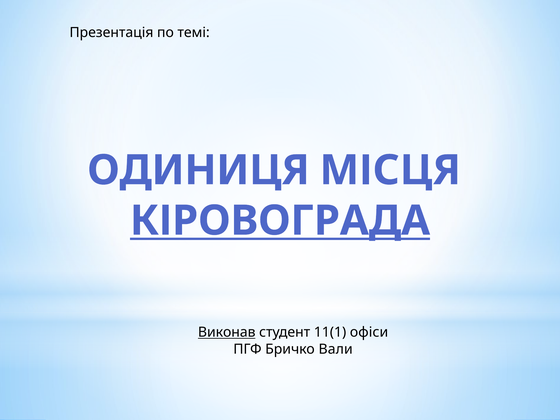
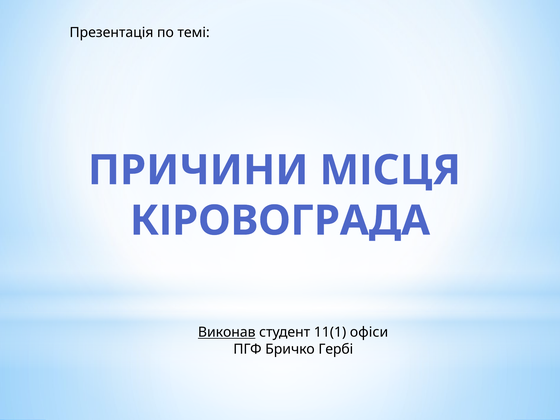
ОДИНИЦЯ: ОДИНИЦЯ -> ПРИЧИНИ
КІРОВОГРАДА underline: present -> none
Вали: Вали -> Гербі
